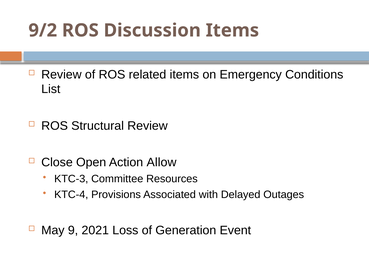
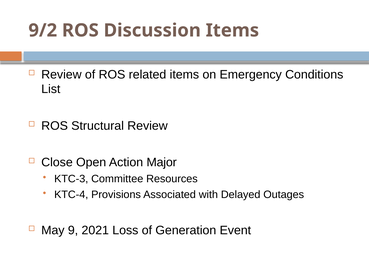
Allow: Allow -> Major
